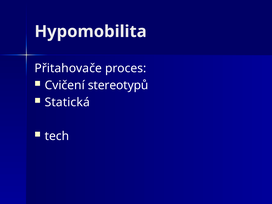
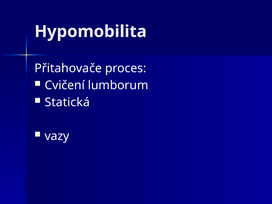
stereotypů: stereotypů -> lumborum
tech: tech -> vazy
